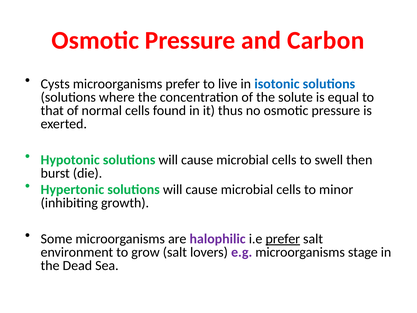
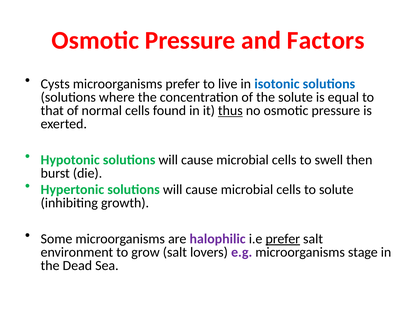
Carbon: Carbon -> Factors
thus underline: none -> present
to minor: minor -> solute
